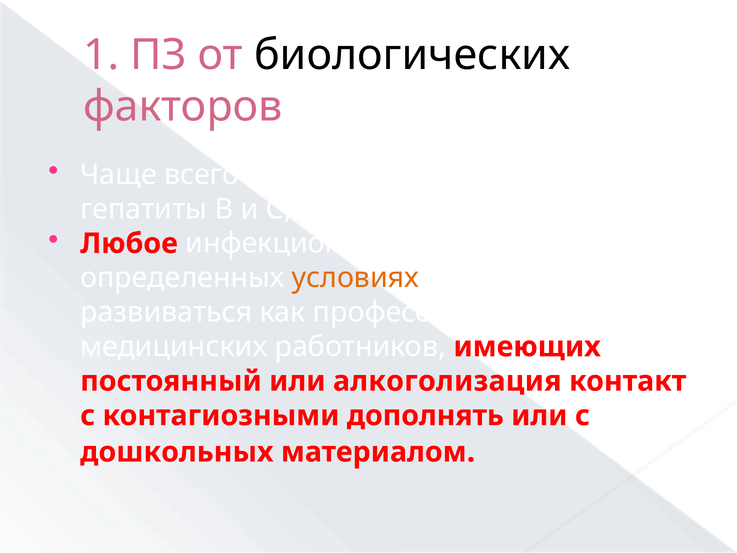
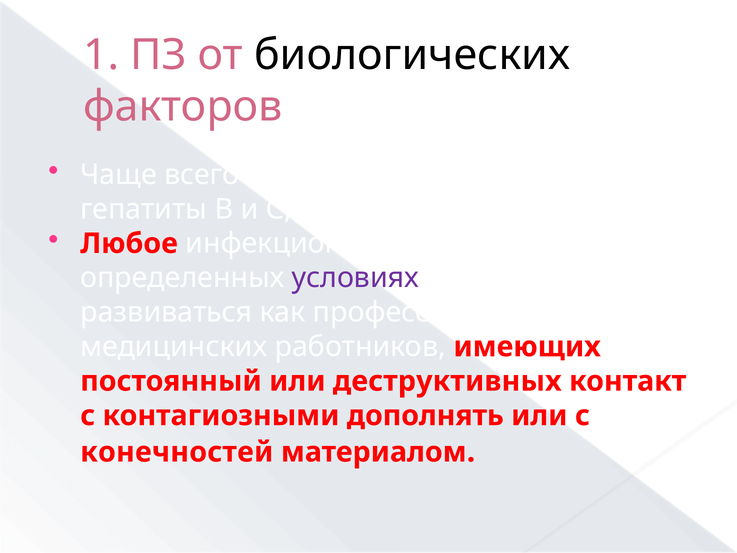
условиях colour: orange -> purple
алкоголизация: алкоголизация -> деструктивных
дошкольных: дошкольных -> конечностей
